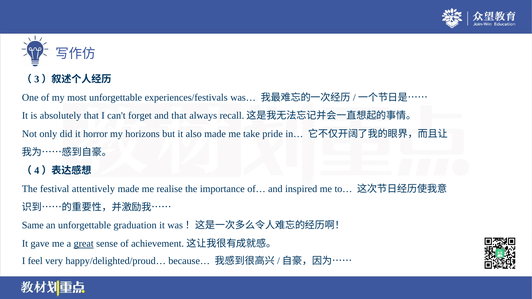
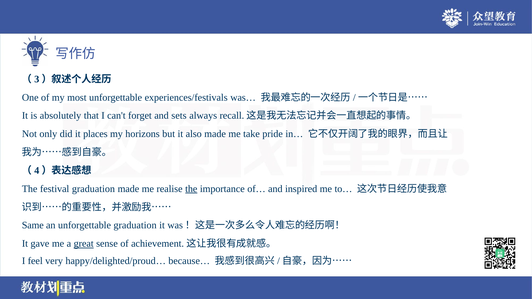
and that: that -> sets
horror: horror -> places
festival attentively: attentively -> graduation
the at (191, 189) underline: none -> present
